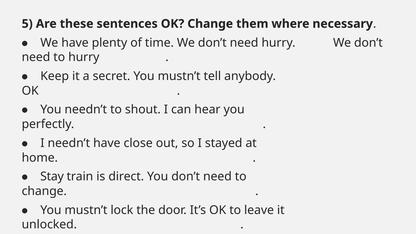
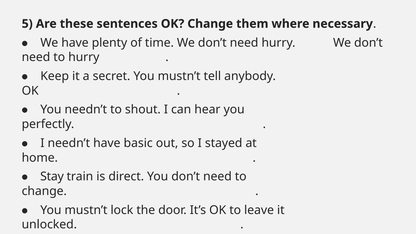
close: close -> basic
